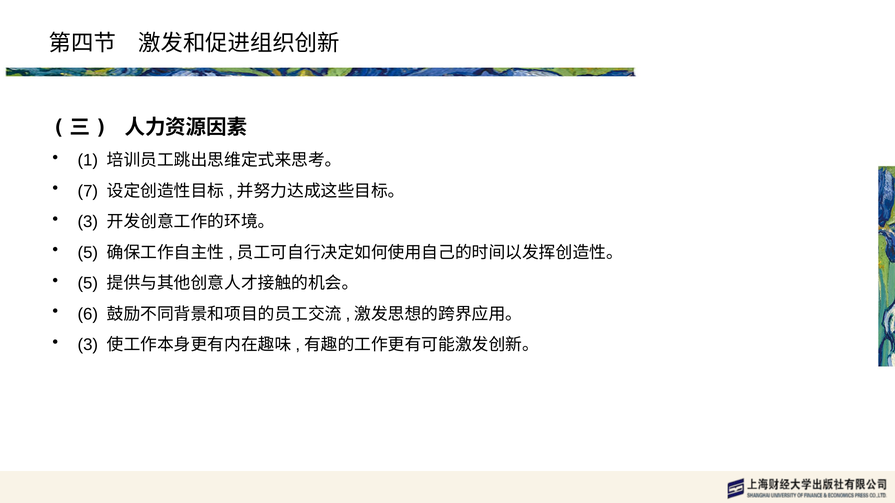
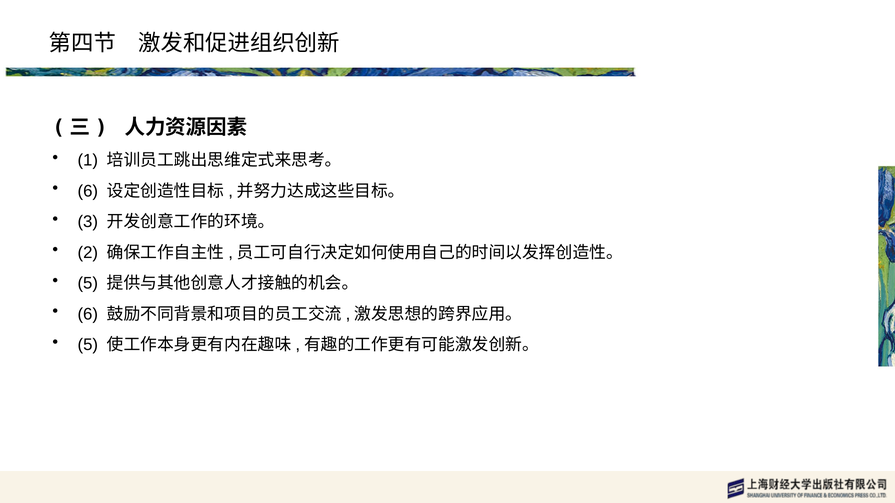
7 at (88, 191): 7 -> 6
5 at (88, 253): 5 -> 2
3 at (88, 345): 3 -> 5
